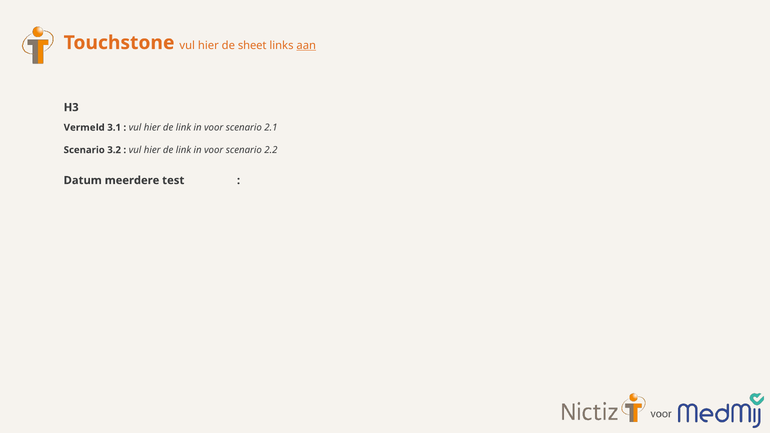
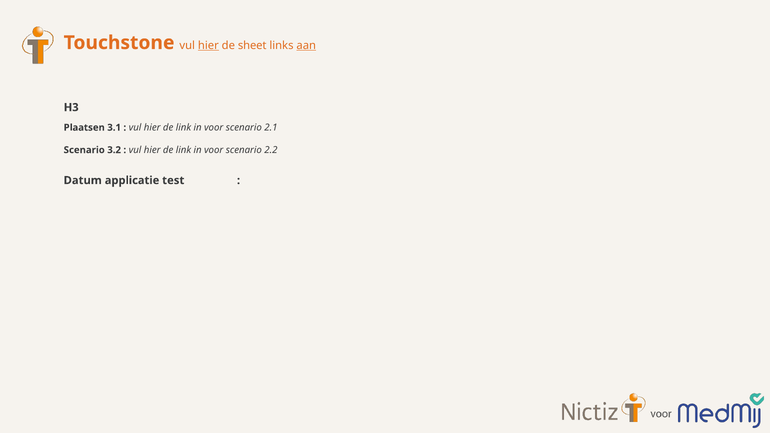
hier at (208, 45) underline: none -> present
Vermeld: Vermeld -> Plaatsen
meerdere: meerdere -> applicatie
